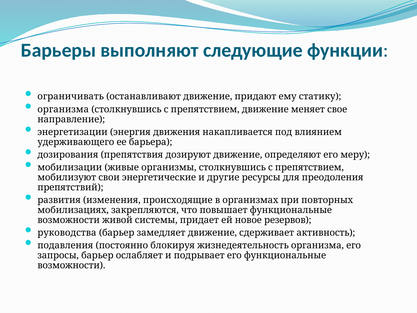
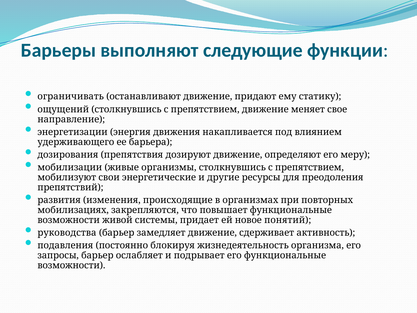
организма at (63, 109): организма -> ощущений
резервов: резервов -> понятий
